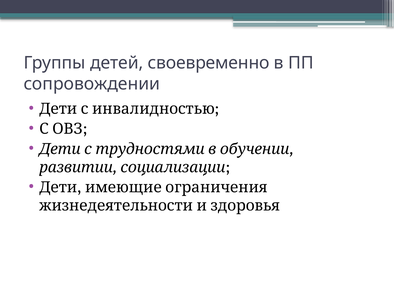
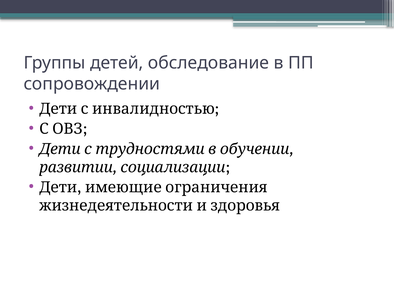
своевременно: своевременно -> обследование
